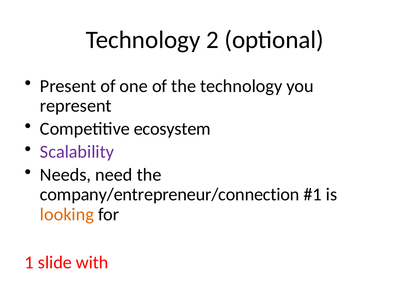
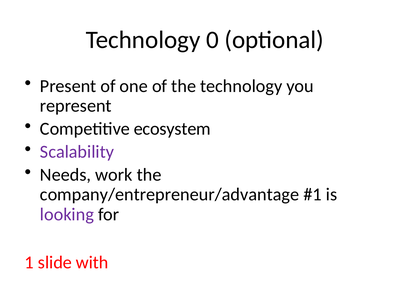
2: 2 -> 0
need: need -> work
company/entrepreneur/connection: company/entrepreneur/connection -> company/entrepreneur/advantage
looking colour: orange -> purple
